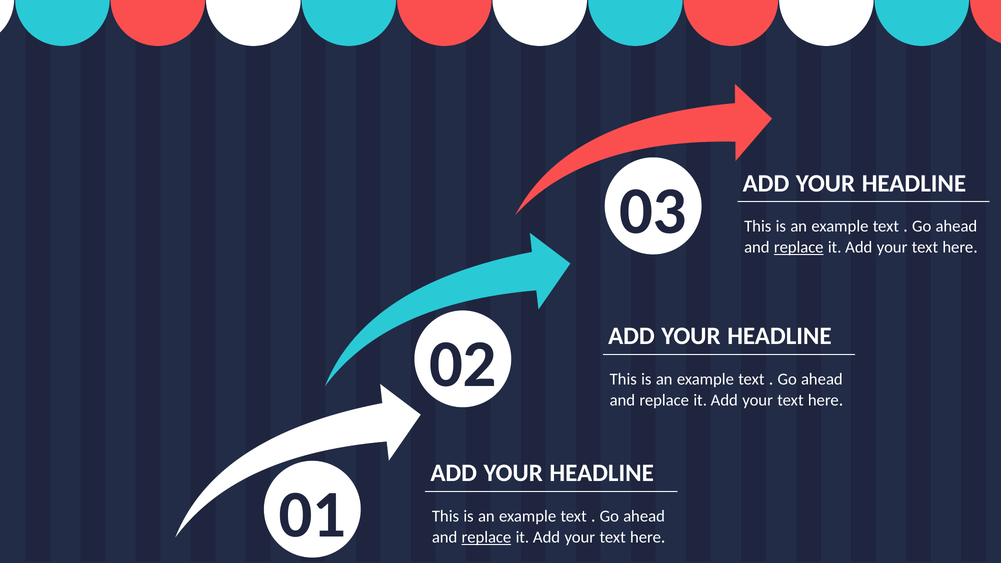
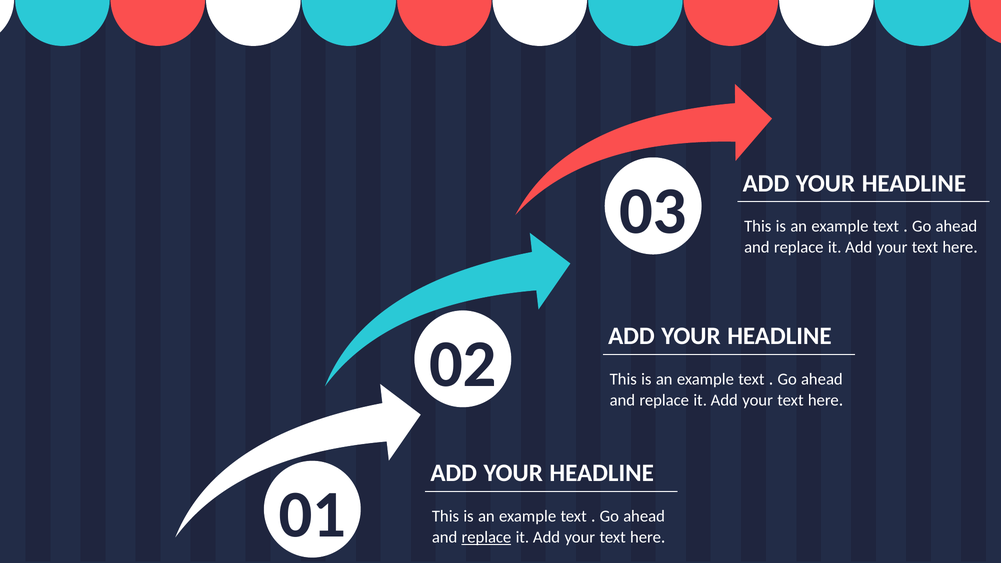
replace at (799, 247) underline: present -> none
